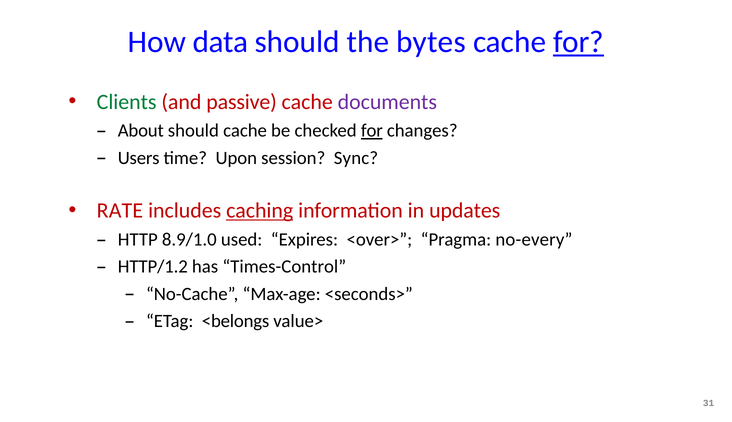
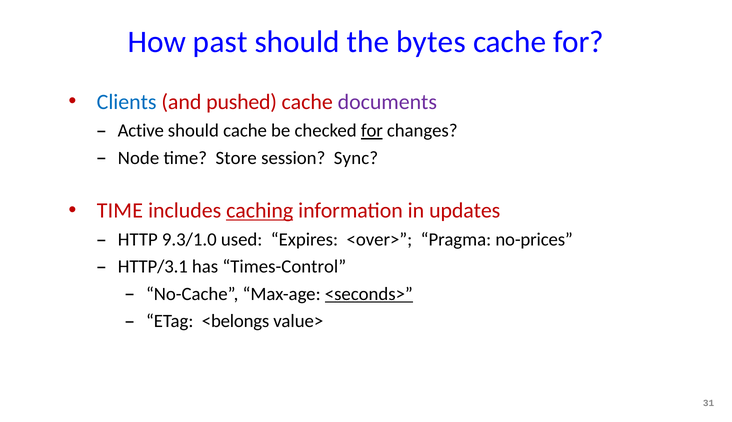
data: data -> past
for at (579, 42) underline: present -> none
Clients colour: green -> blue
passive: passive -> pushed
About: About -> Active
Users: Users -> Node
Upon: Upon -> Store
RATE at (120, 211): RATE -> TIME
8.9/1.0: 8.9/1.0 -> 9.3/1.0
no-every: no-every -> no-prices
HTTP/1.2: HTTP/1.2 -> HTTP/3.1
<seconds> underline: none -> present
